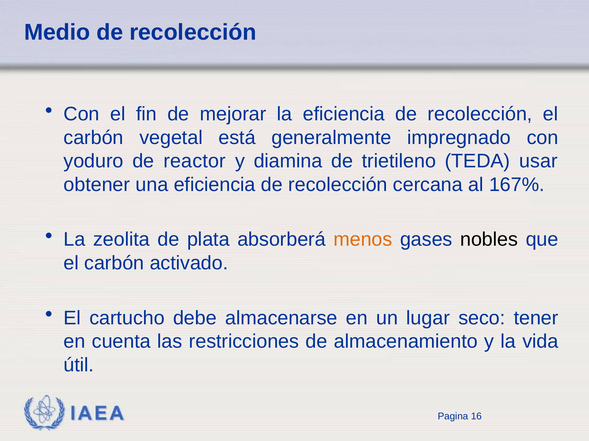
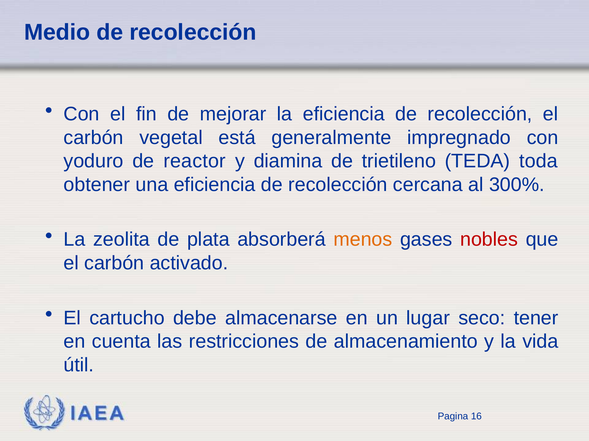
usar: usar -> toda
167%: 167% -> 300%
nobles colour: black -> red
